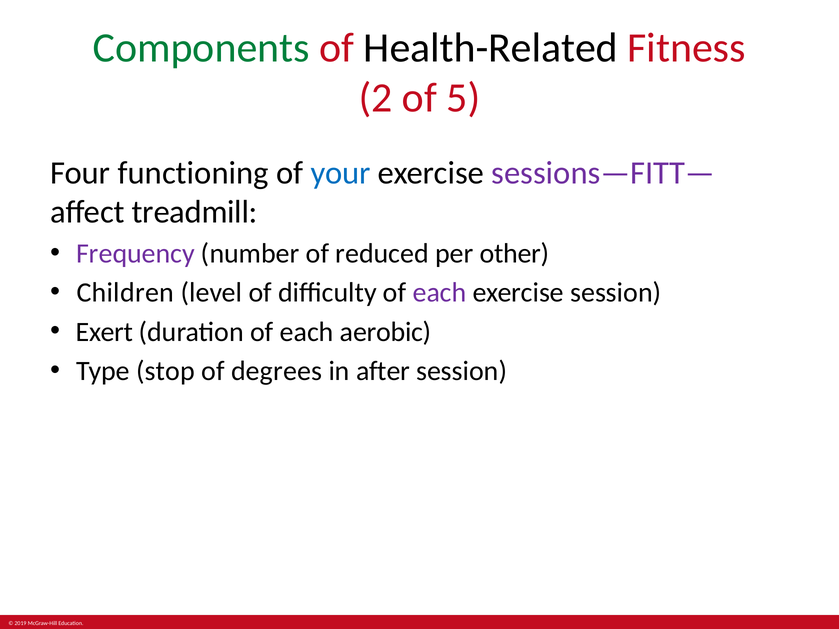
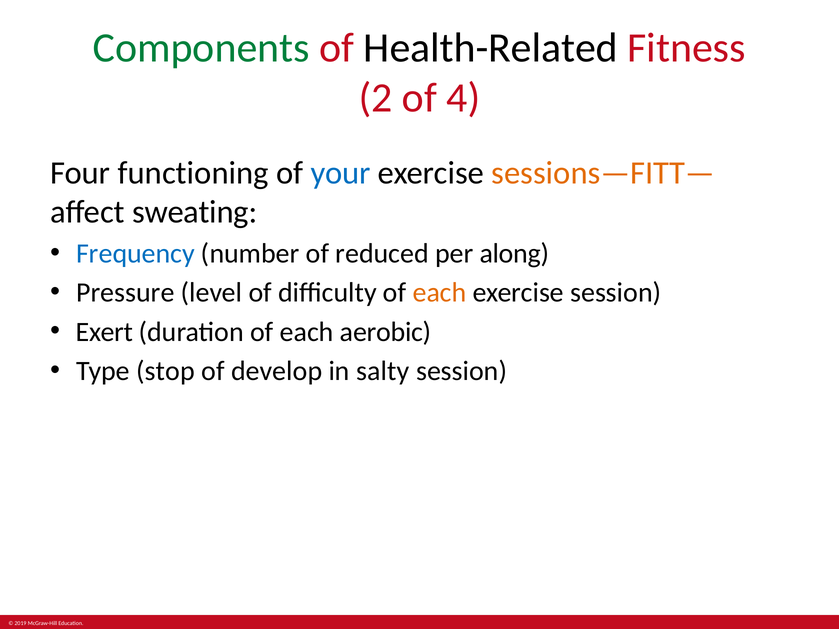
5: 5 -> 4
sessions—FITT— colour: purple -> orange
treadmill: treadmill -> sweating
Frequency colour: purple -> blue
other: other -> along
Children: Children -> Pressure
each at (440, 293) colour: purple -> orange
degrees: degrees -> develop
after: after -> salty
